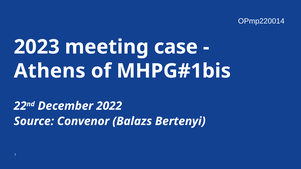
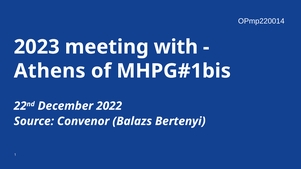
case: case -> with
